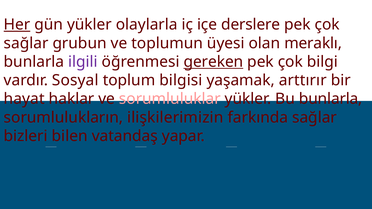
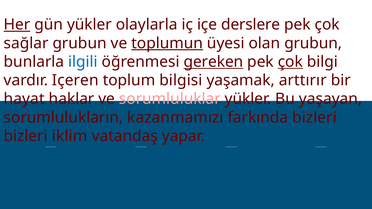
toplumun underline: none -> present
olan meraklı: meraklı -> grubun
ilgili colour: purple -> blue
çok at (290, 62) underline: none -> present
Sosyal: Sosyal -> Içeren
Bu bunlarla: bunlarla -> yaşayan
ilişkilerimizin: ilişkilerimizin -> kazanmamızı
farkında sağlar: sağlar -> bizleri
bilen: bilen -> iklim
